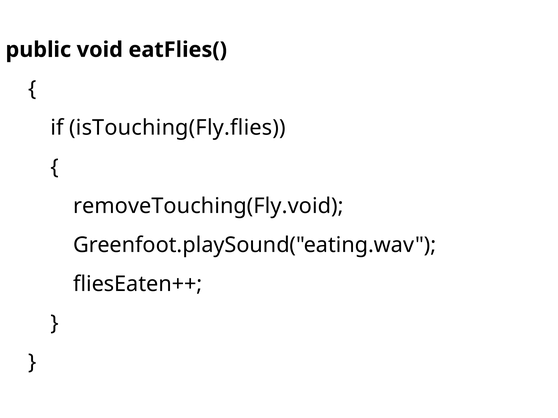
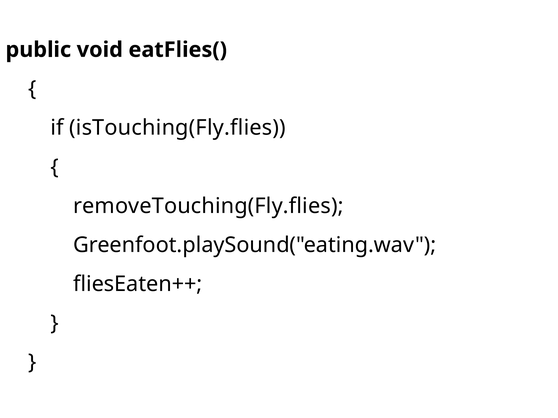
removeTouching(Fly.void: removeTouching(Fly.void -> removeTouching(Fly.flies
